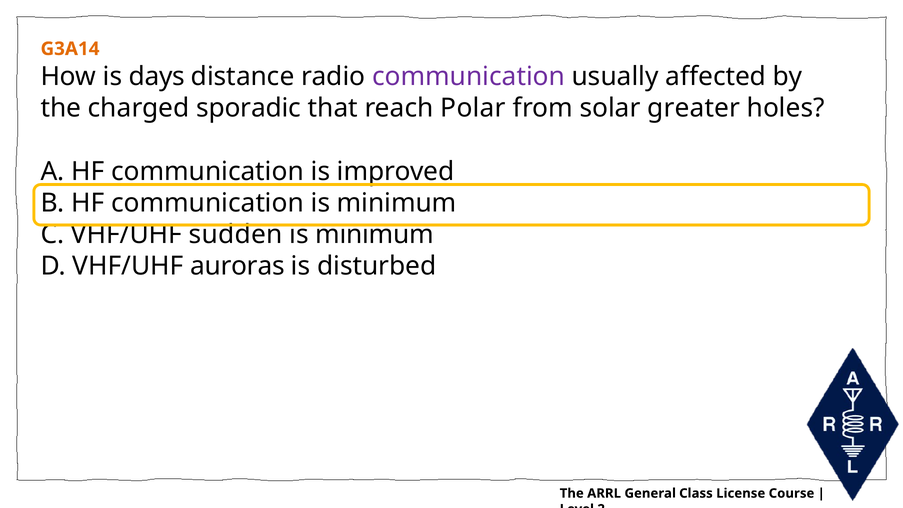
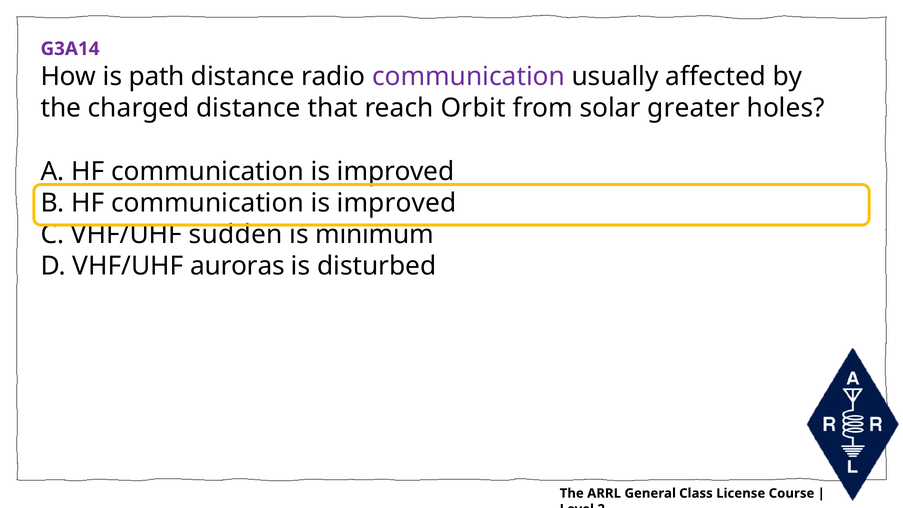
G3A14 colour: orange -> purple
days: days -> path
charged sporadic: sporadic -> distance
Polar: Polar -> Orbit
minimum at (397, 203): minimum -> improved
